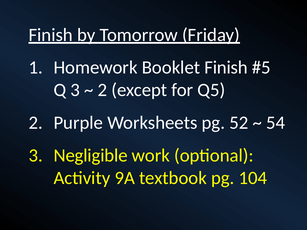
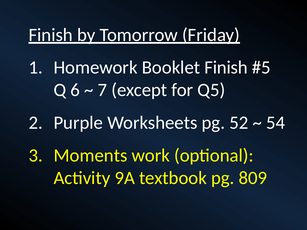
Q 3: 3 -> 6
2 at (102, 90): 2 -> 7
Negligible: Negligible -> Moments
104: 104 -> 809
